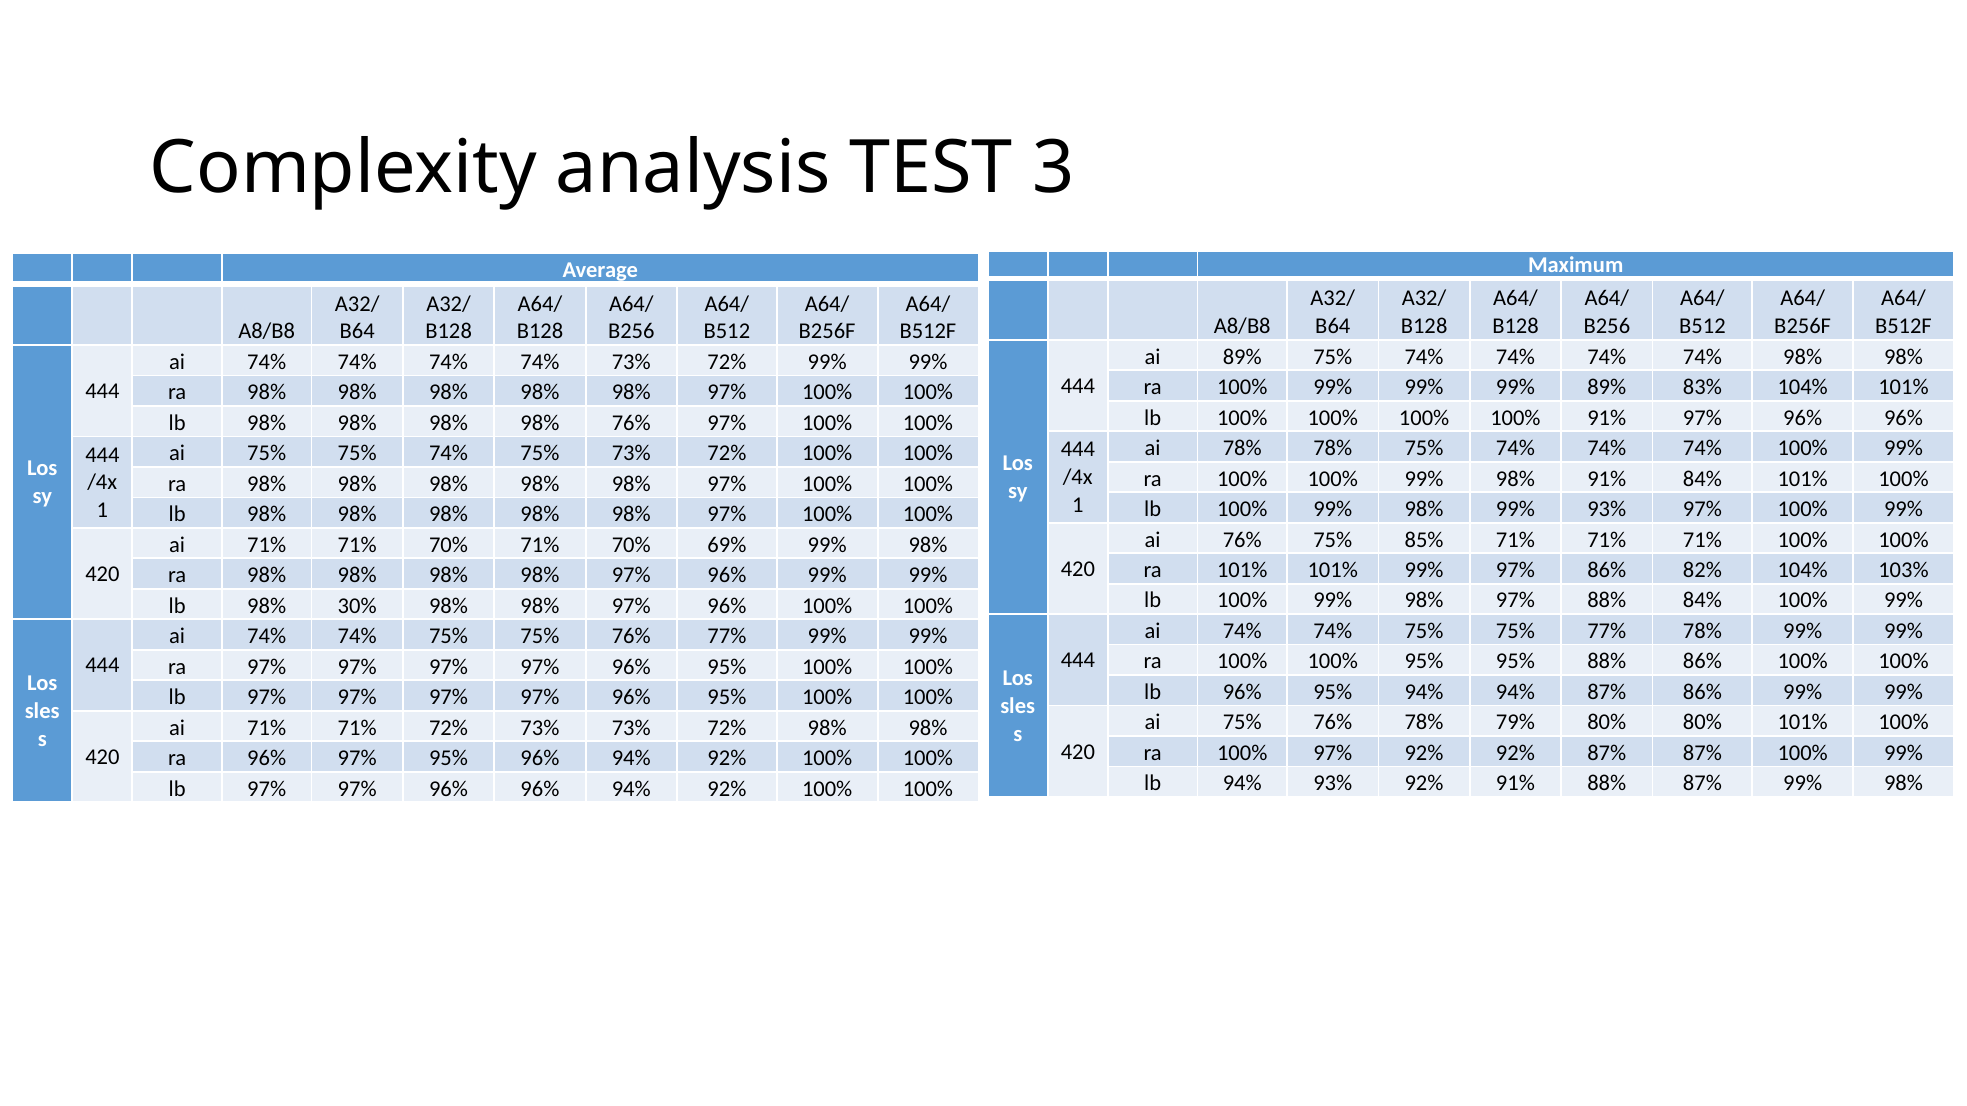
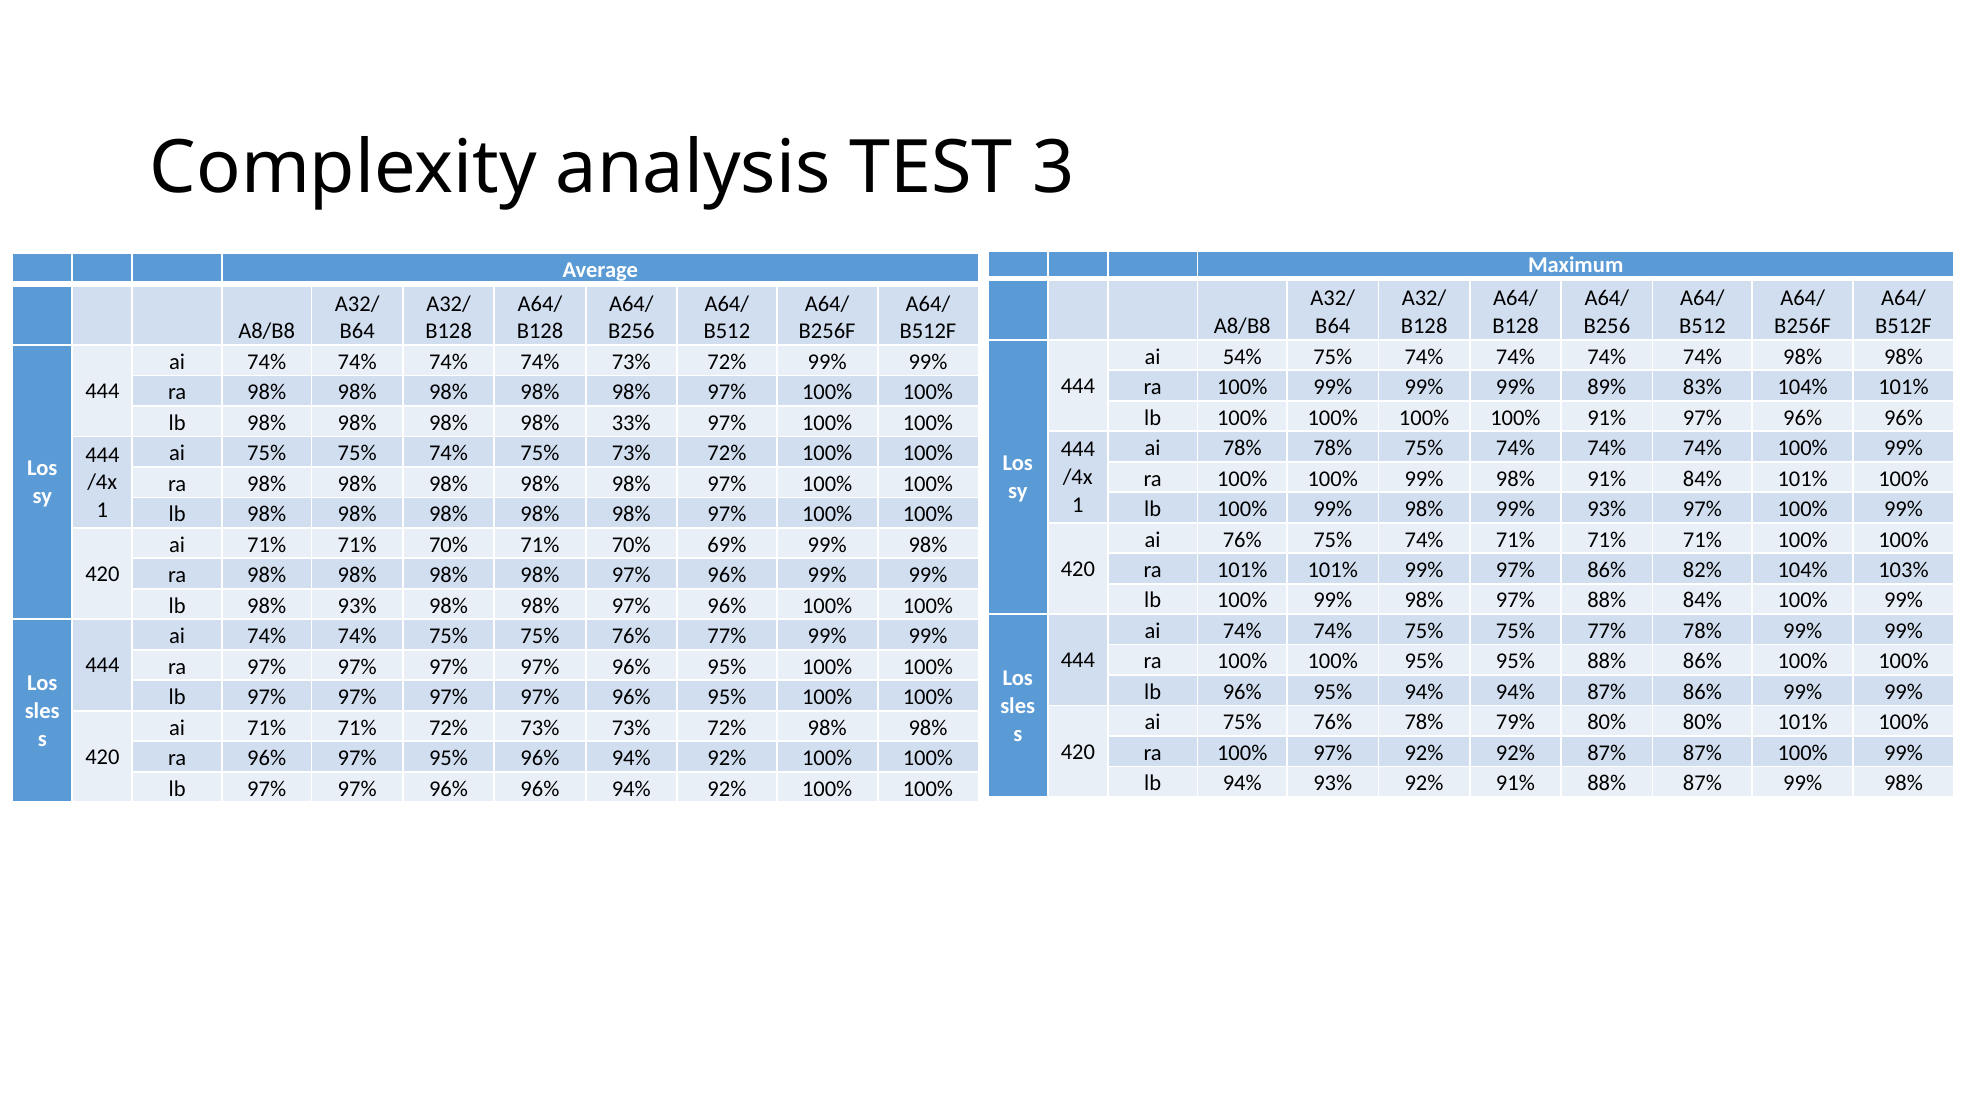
ai 89%: 89% -> 54%
98% 76%: 76% -> 33%
76% 75% 85%: 85% -> 74%
98% 30%: 30% -> 93%
